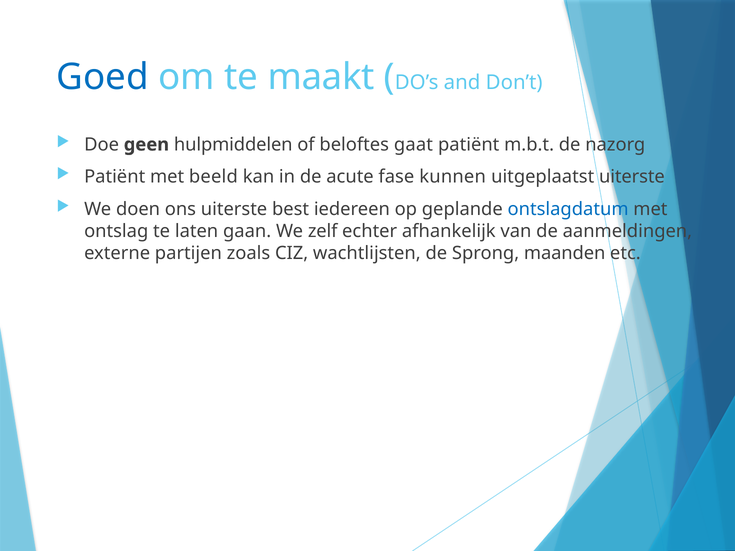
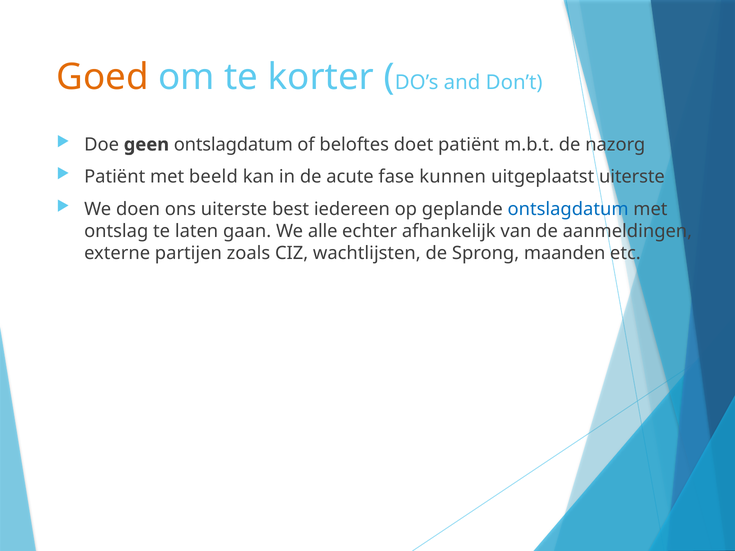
Goed colour: blue -> orange
maakt: maakt -> korter
geen hulpmiddelen: hulpmiddelen -> ontslagdatum
gaat: gaat -> doet
zelf: zelf -> alle
